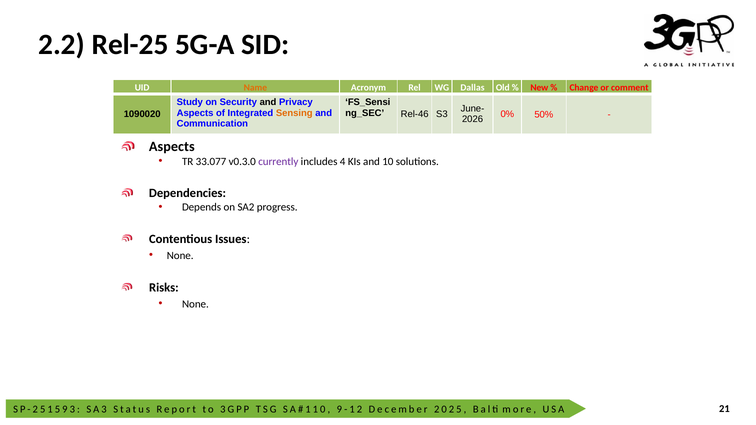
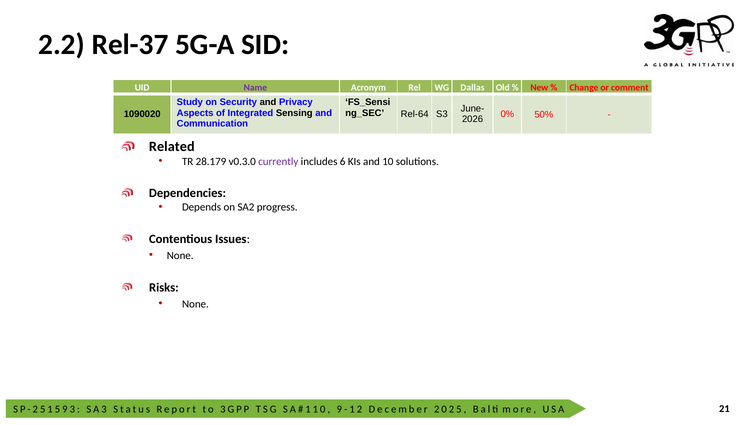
Rel-25: Rel-25 -> Rel-37
Name colour: orange -> purple
Sensing colour: orange -> black
Rel-46: Rel-46 -> Rel-64
Aspects at (172, 147): Aspects -> Related
33.077: 33.077 -> 28.179
4: 4 -> 6
